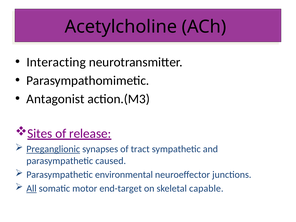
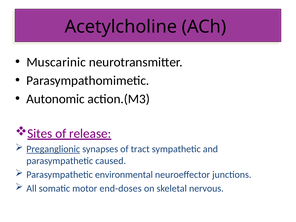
Interacting: Interacting -> Muscarinic
Antagonist: Antagonist -> Autonomic
All underline: present -> none
end-target: end-target -> end-doses
capable: capable -> nervous
